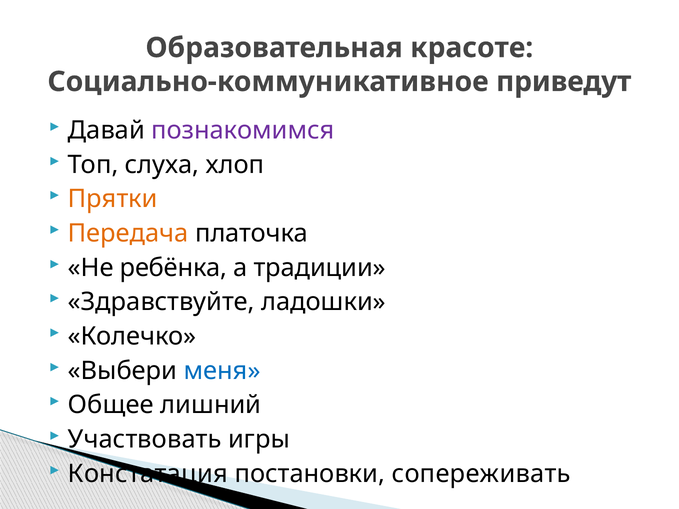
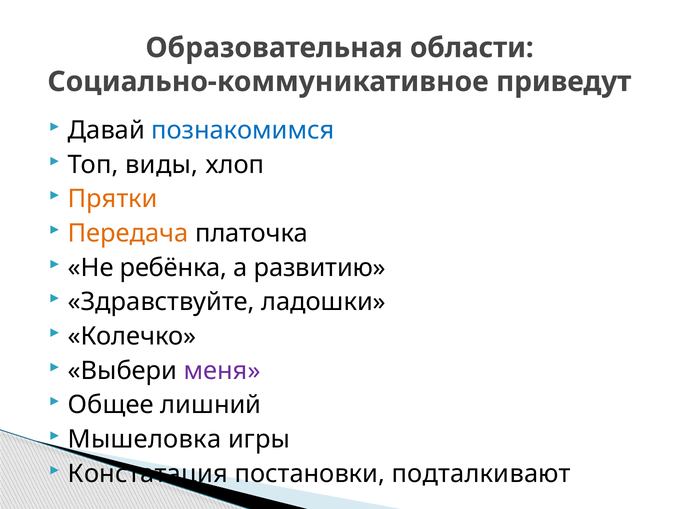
красоте: красоте -> области
познакомимся colour: purple -> blue
слуха: слуха -> виды
традиции: традиции -> развитию
меня colour: blue -> purple
Участвовать: Участвовать -> Мышеловка
сопереживать: сопереживать -> подталкивают
